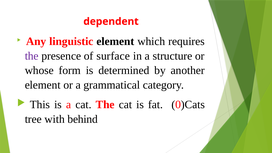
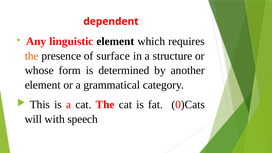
the at (32, 56) colour: purple -> orange
tree: tree -> will
behind: behind -> speech
